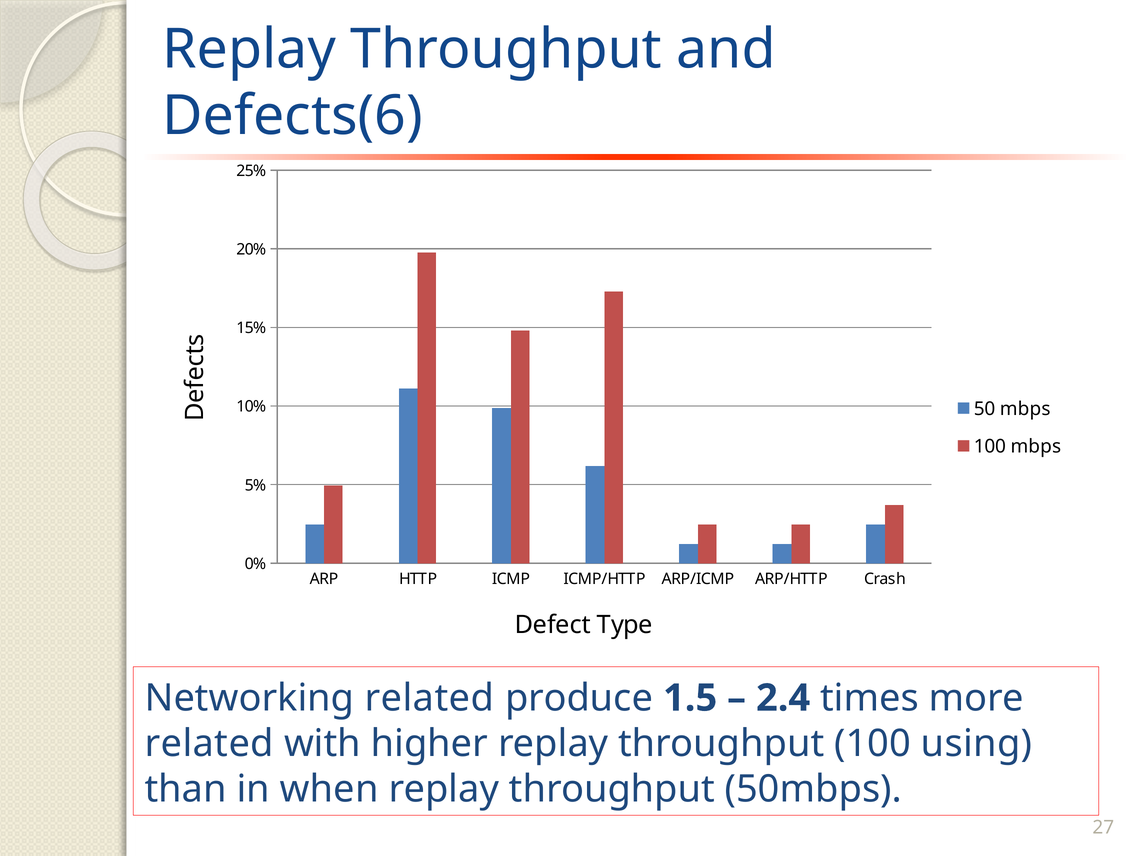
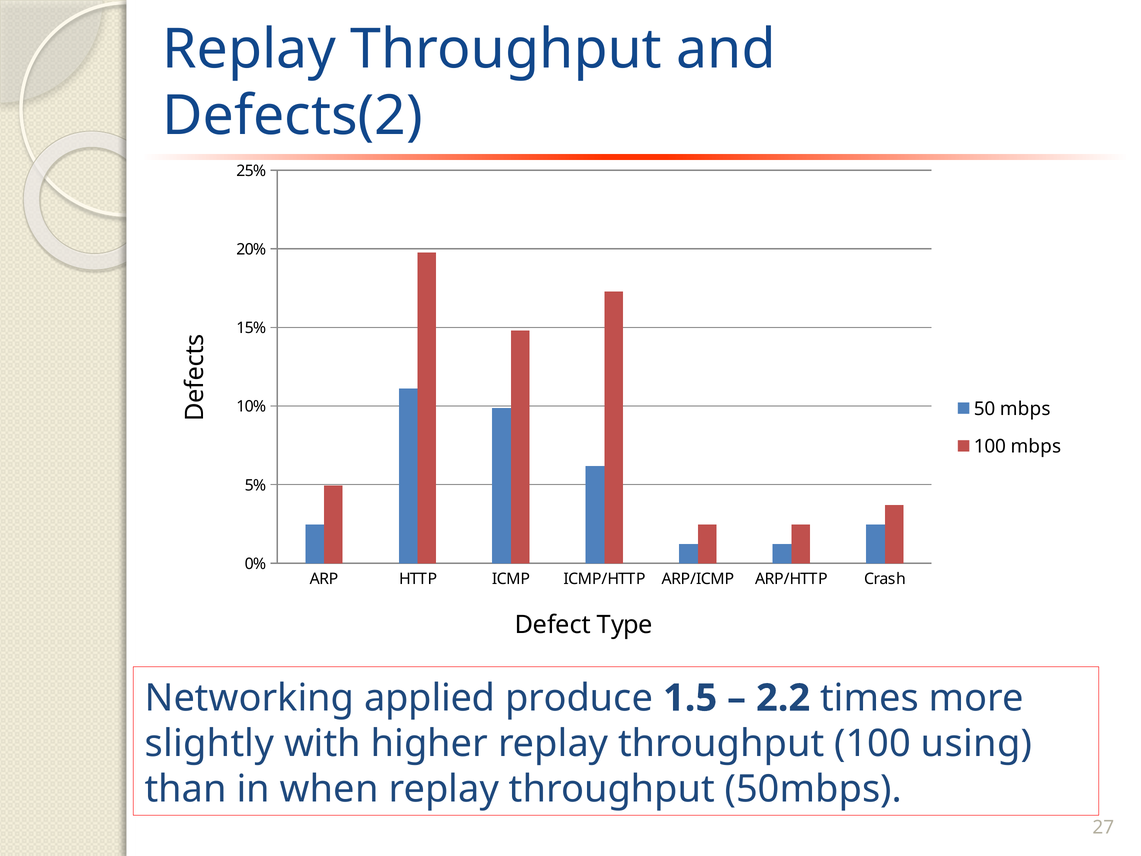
Defects(6: Defects(6 -> Defects(2
Networking related: related -> applied
2.4: 2.4 -> 2.2
related at (209, 744): related -> slightly
